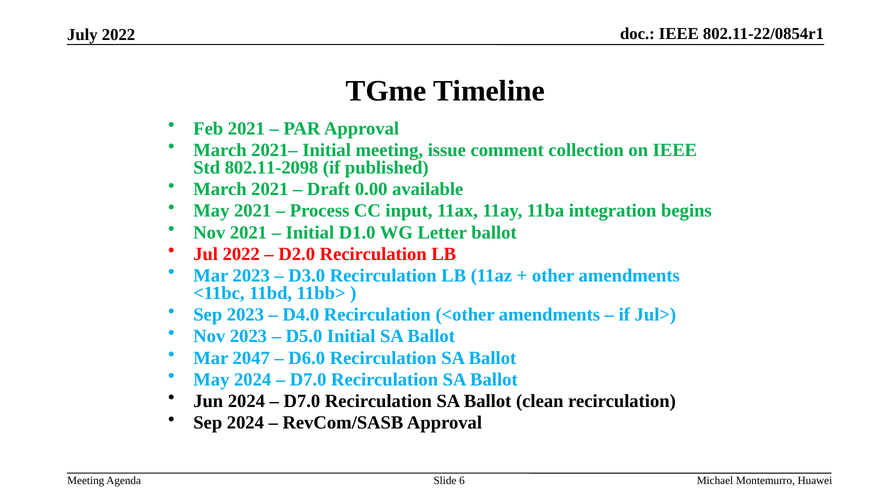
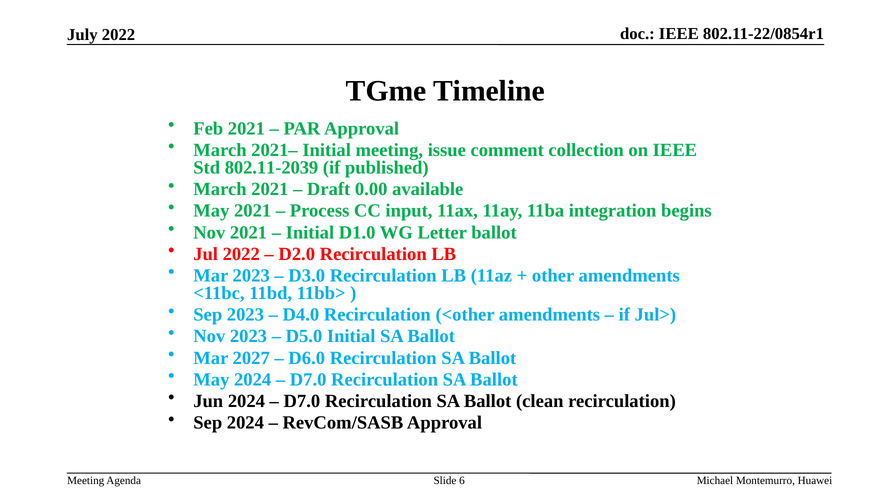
802.11-2098: 802.11-2098 -> 802.11-2039
2047: 2047 -> 2027
